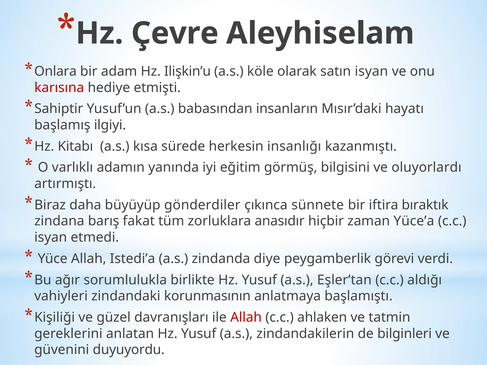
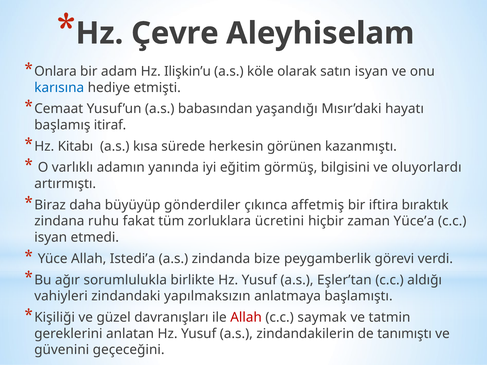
karısına colour: red -> blue
Sahiptir: Sahiptir -> Cemaat
insanların: insanların -> yaşandığı
ilgiyi: ilgiyi -> itiraf
insanlığı: insanlığı -> görünen
sünnete: sünnete -> affetmiş
barış: barış -> ruhu
anasıdır: anasıdır -> ücretini
diye: diye -> bize
korunmasının: korunmasının -> yapılmaksızın
ahlaken: ahlaken -> saymak
bilginleri: bilginleri -> tanımıştı
duyuyordu: duyuyordu -> geçeceğini
